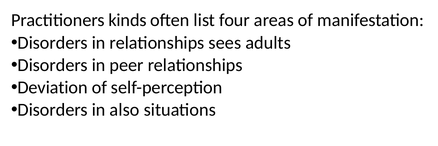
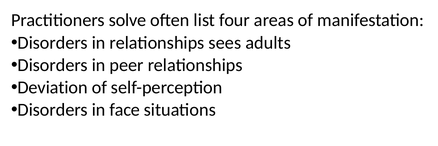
kinds: kinds -> solve
also: also -> face
